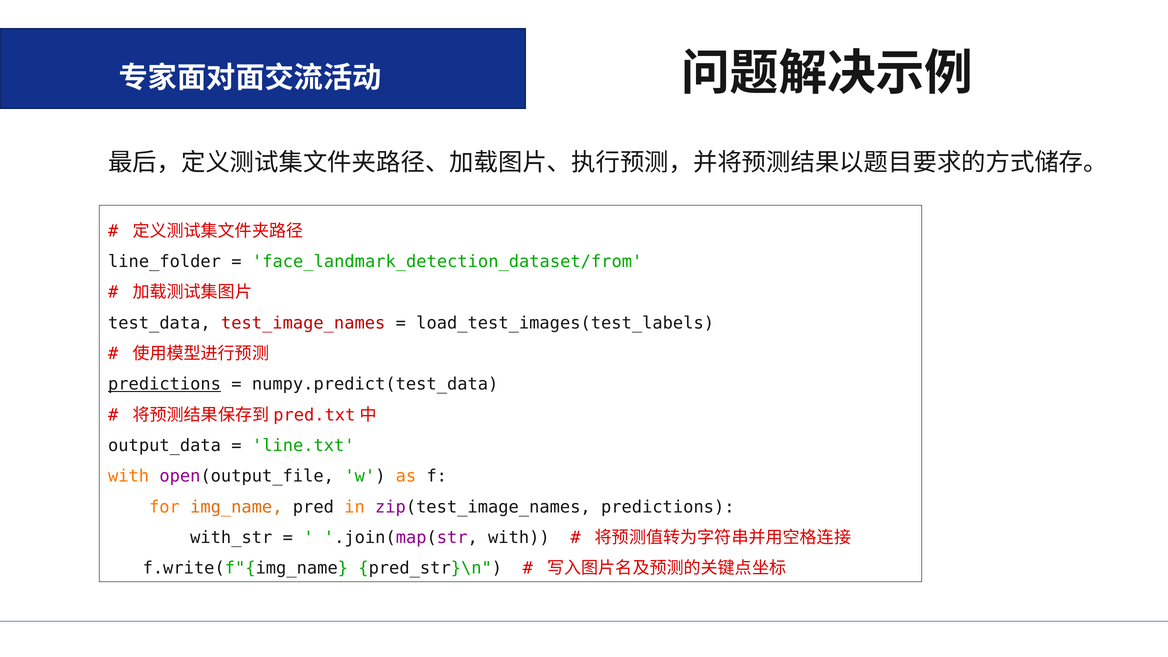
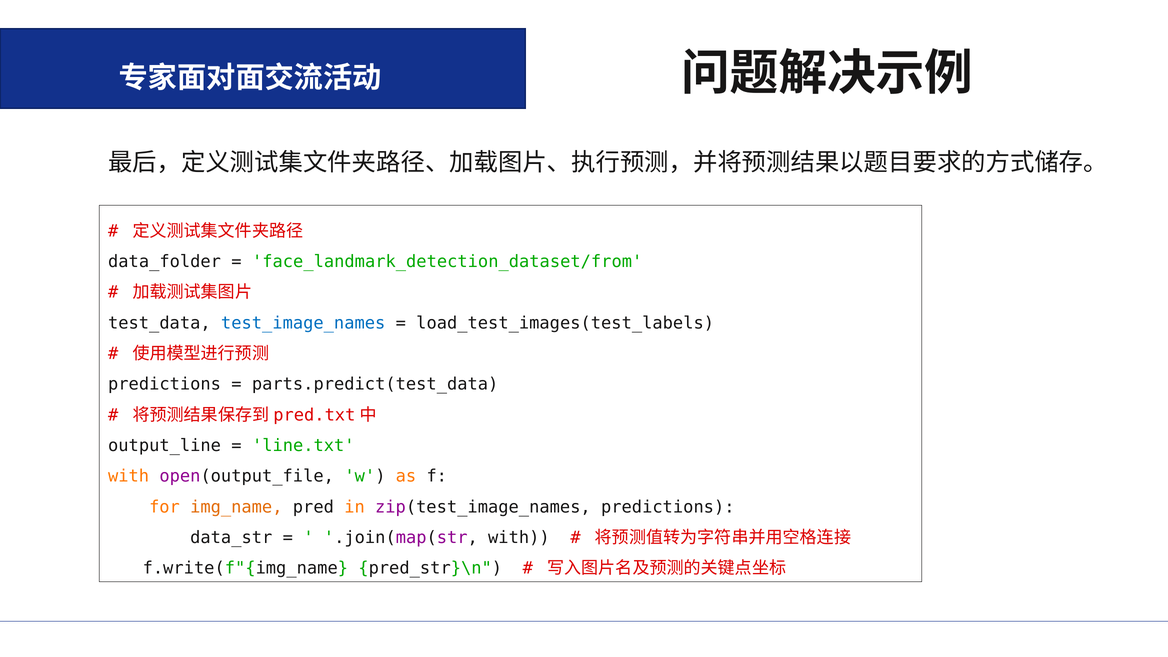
line_folder: line_folder -> data_folder
test_image_names colour: red -> blue
predictions at (165, 384) underline: present -> none
numpy.predict(test_data: numpy.predict(test_data -> parts.predict(test_data
output_data: output_data -> output_line
with_str: with_str -> data_str
